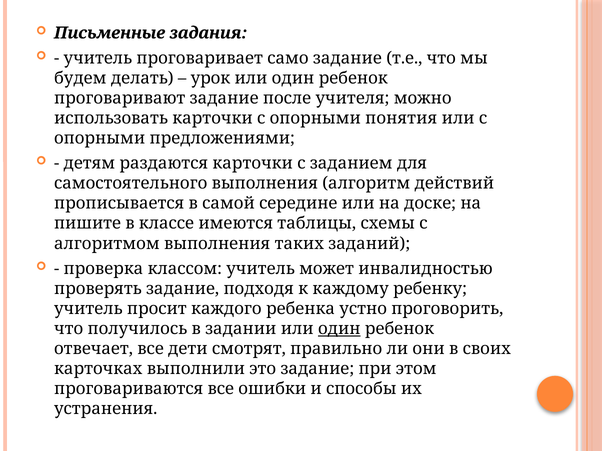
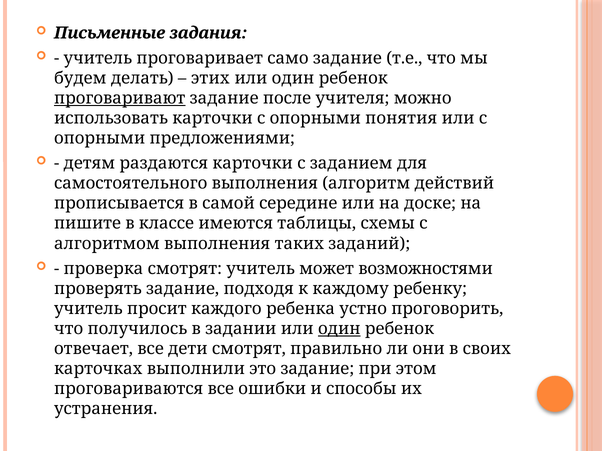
урок: урок -> этих
проговаривают underline: none -> present
проверка классом: классом -> смотрят
инвалидностью: инвалидностью -> возможностями
